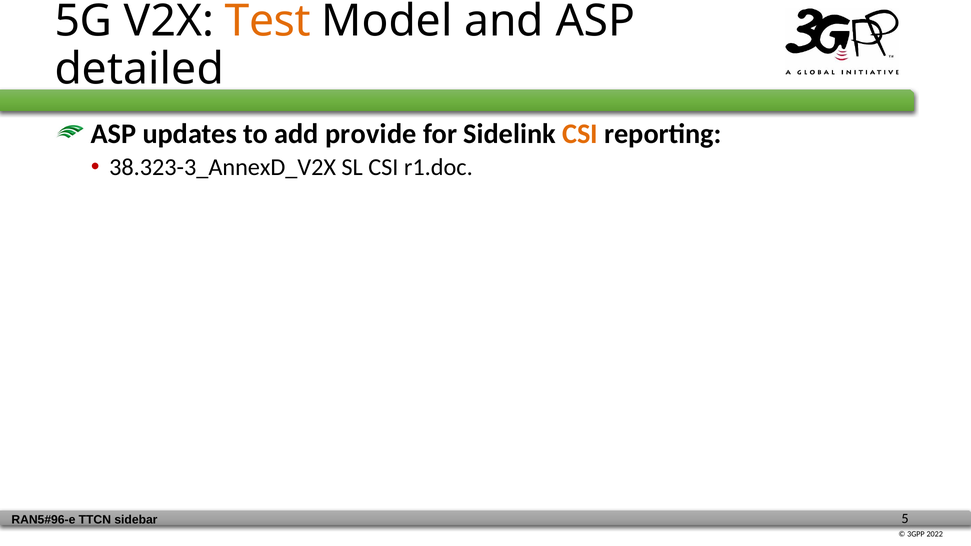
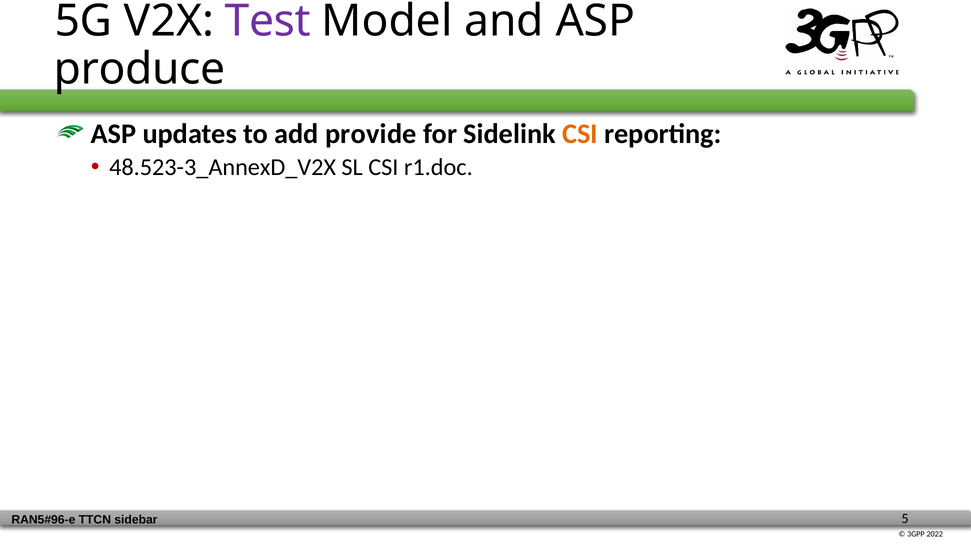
Test colour: orange -> purple
detailed: detailed -> produce
38.323-3_AnnexD_V2X: 38.323-3_AnnexD_V2X -> 48.523-3_AnnexD_V2X
